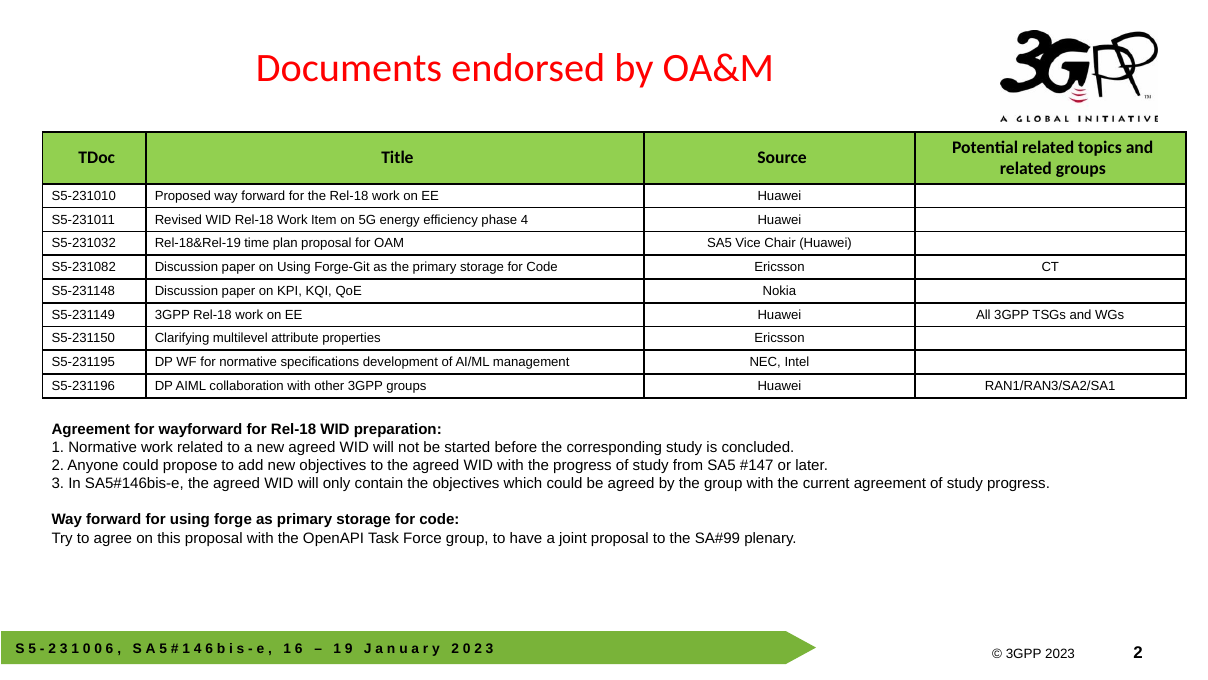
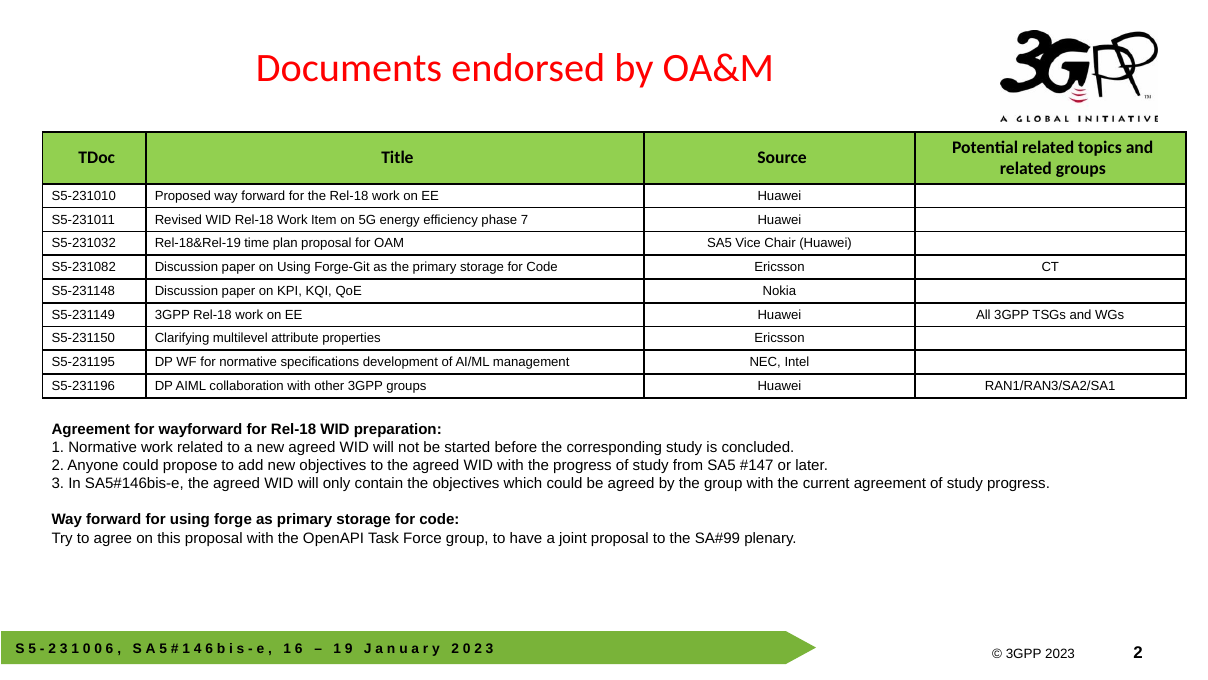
phase 4: 4 -> 7
